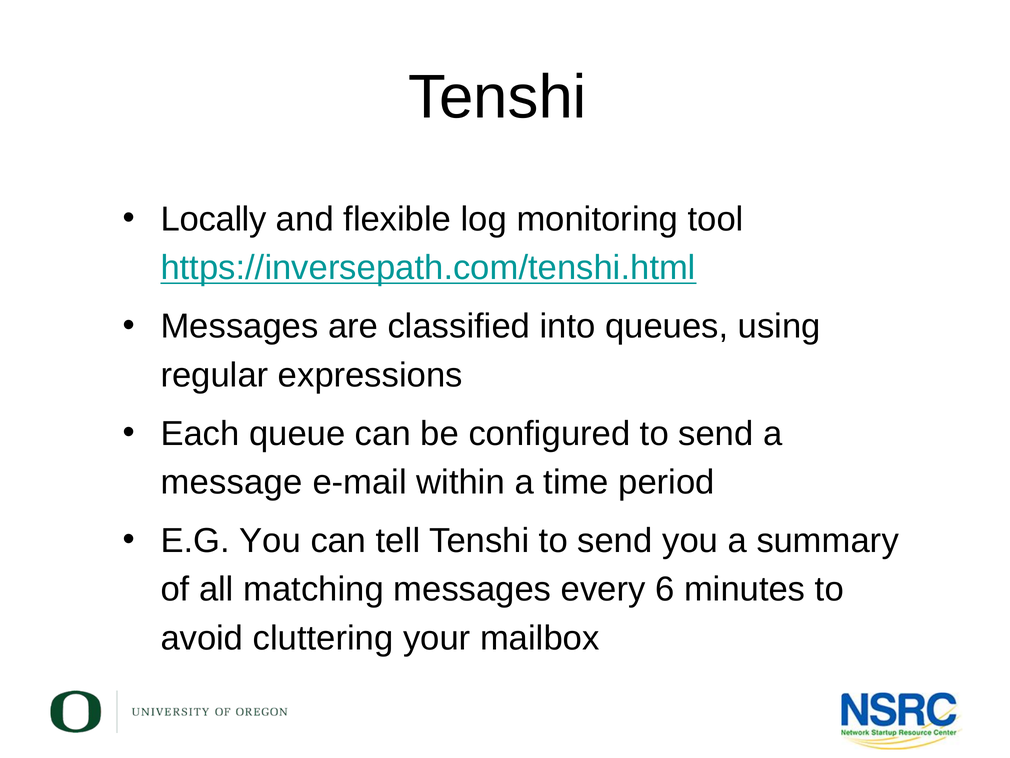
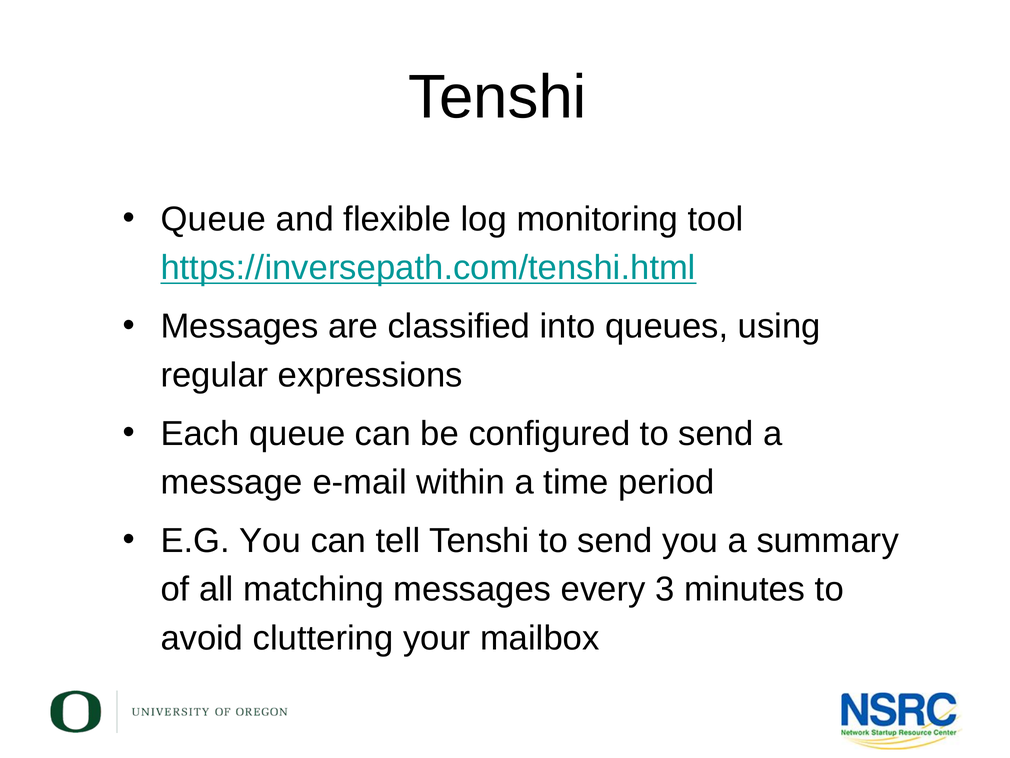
Locally at (214, 219): Locally -> Queue
6: 6 -> 3
